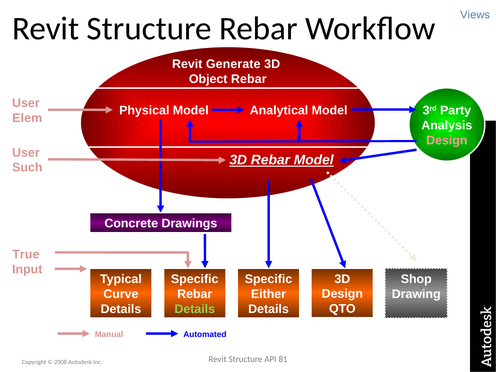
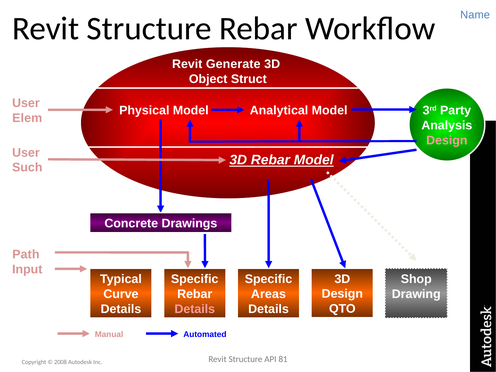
Views: Views -> Name
Object Rebar: Rebar -> Struct
True: True -> Path
Either: Either -> Areas
Details at (195, 309) colour: light green -> pink
